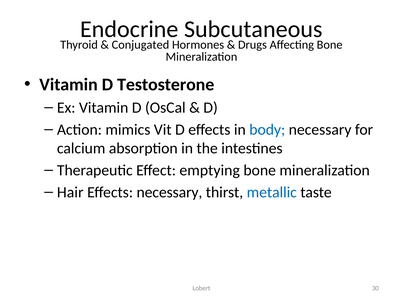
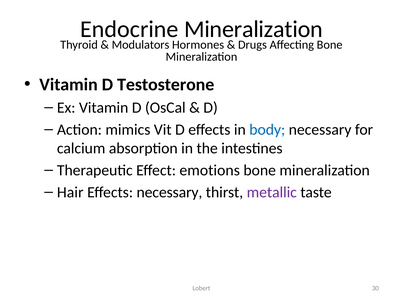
Endocrine Subcutaneous: Subcutaneous -> Mineralization
Conjugated: Conjugated -> Modulators
emptying: emptying -> emotions
metallic colour: blue -> purple
